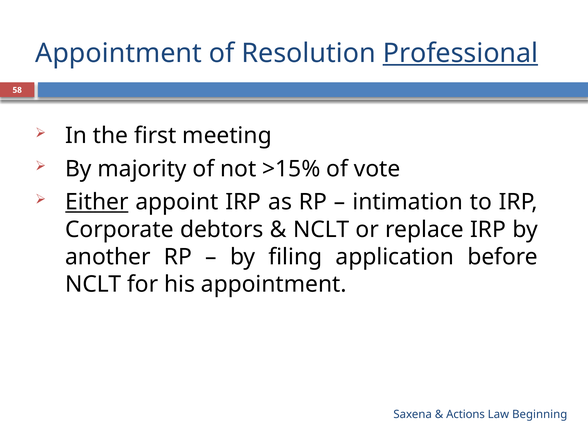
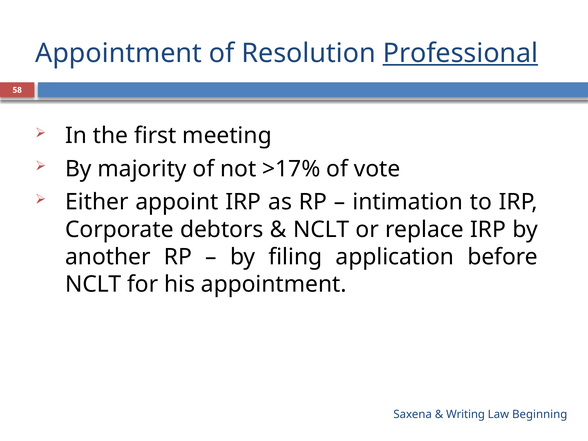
>15%: >15% -> >17%
Either underline: present -> none
Actions: Actions -> Writing
